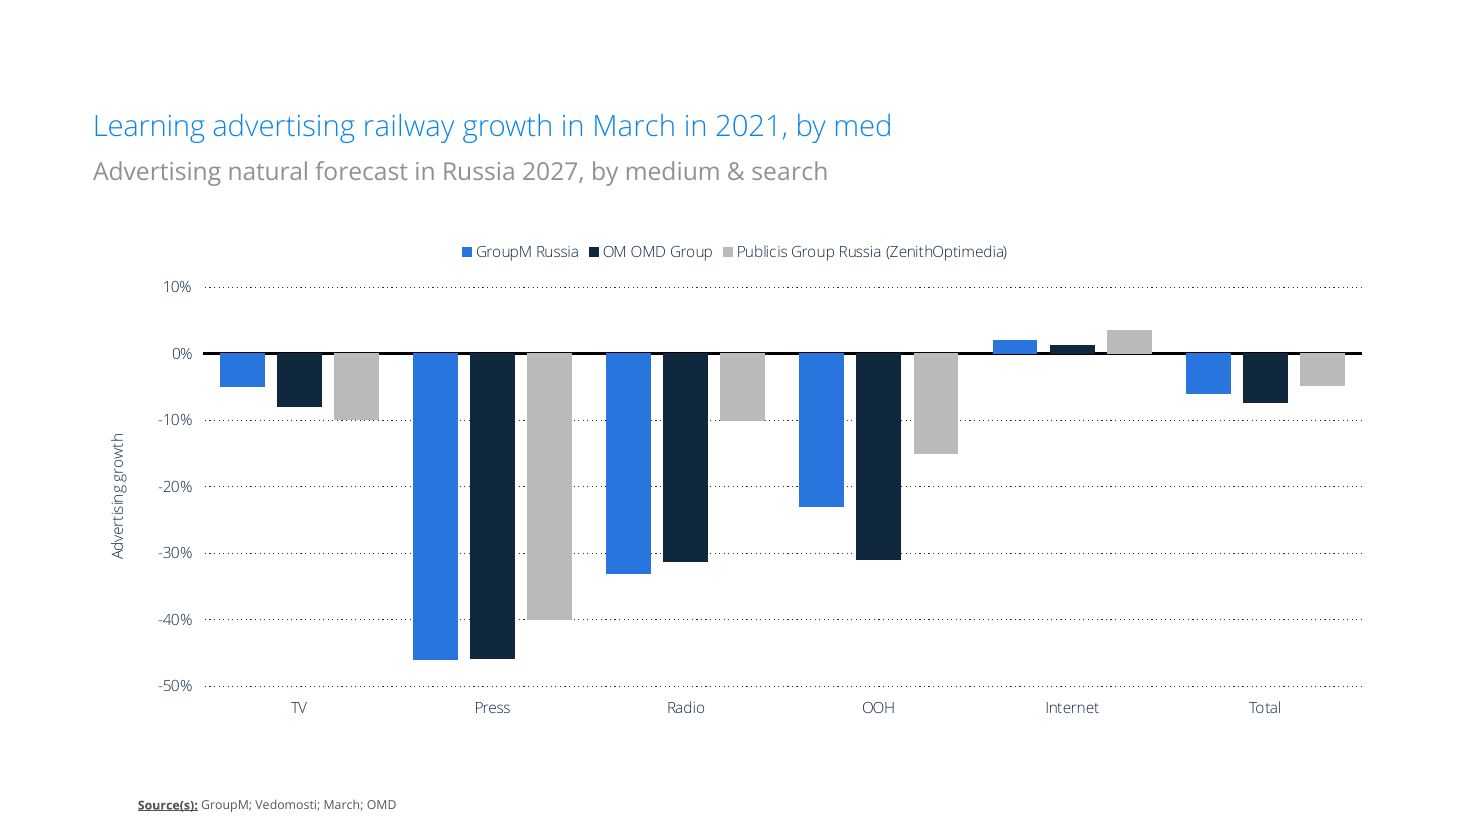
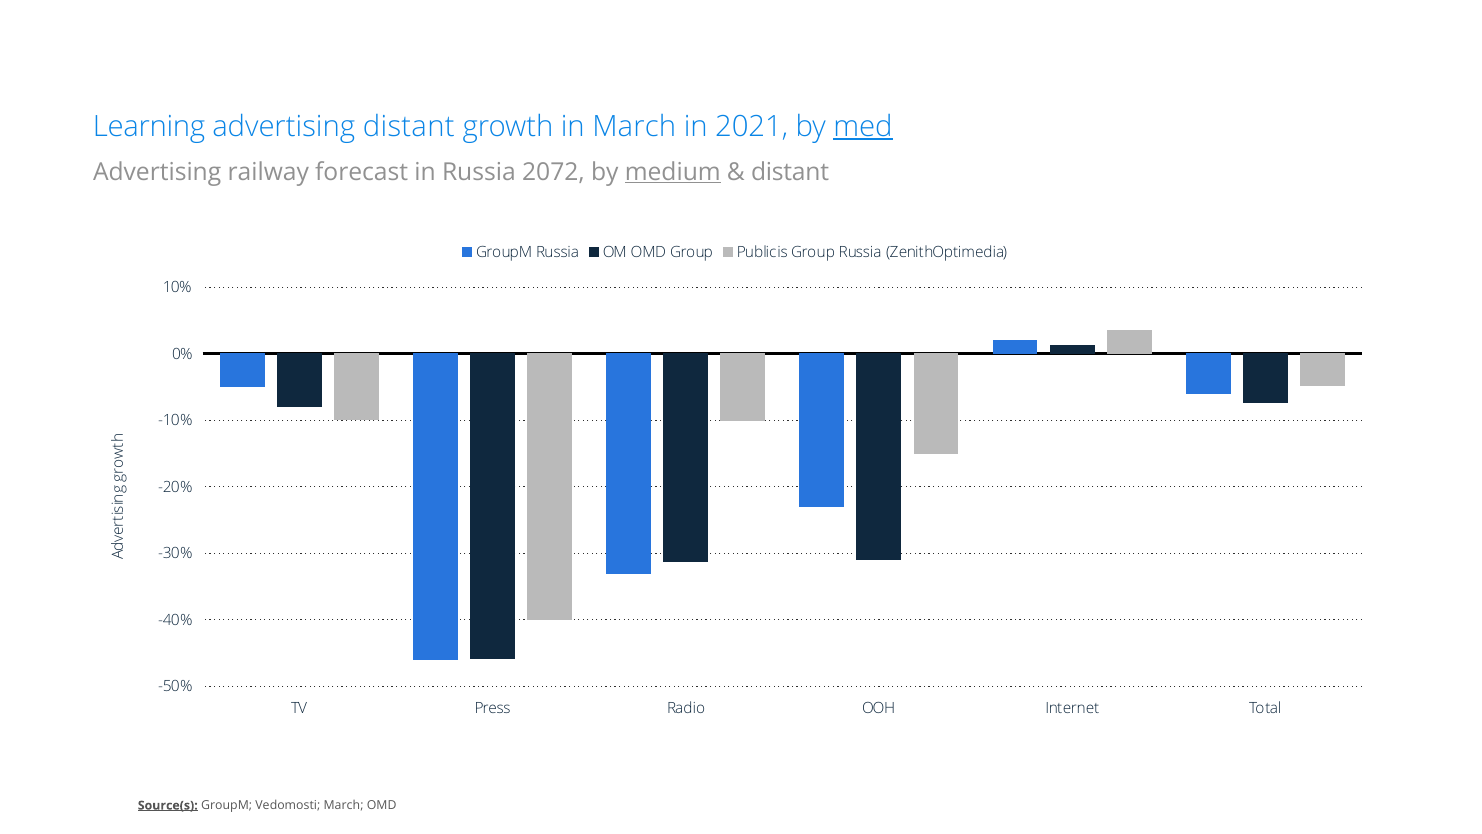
advertising railway: railway -> distant
med underline: none -> present
natural: natural -> railway
2027: 2027 -> 2072
medium underline: none -> present
search at (790, 172): search -> distant
